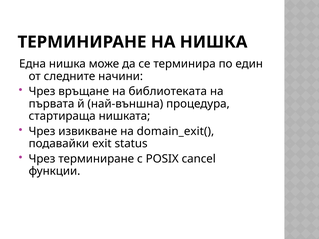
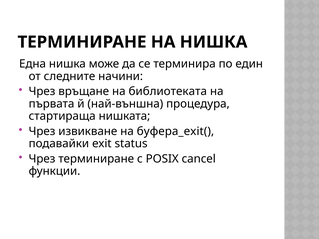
domain_exit(: domain_exit( -> буфера_exit(
